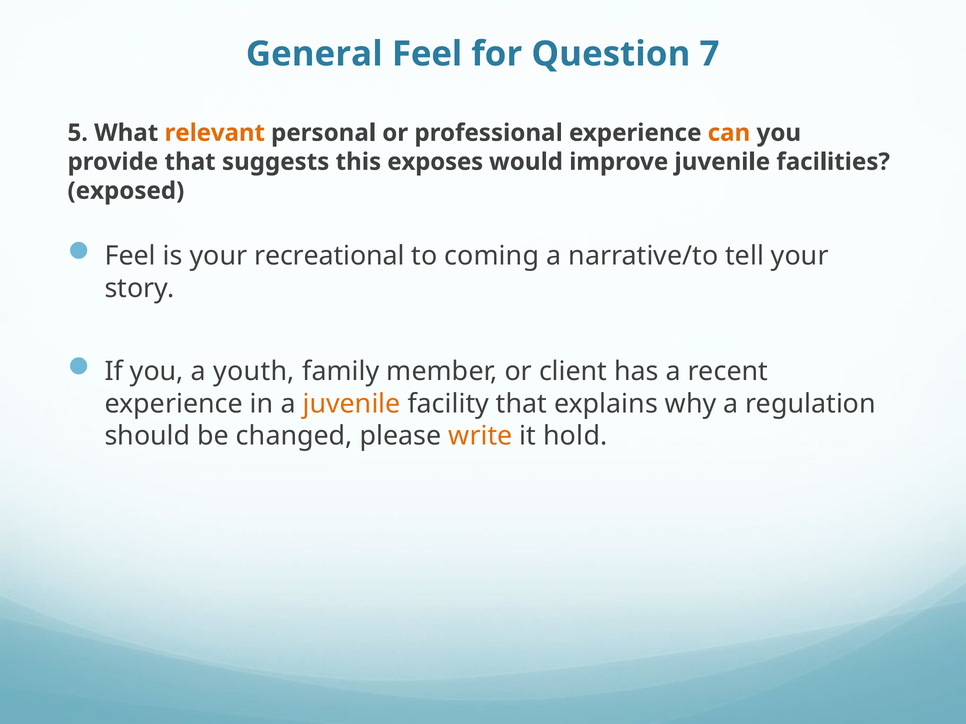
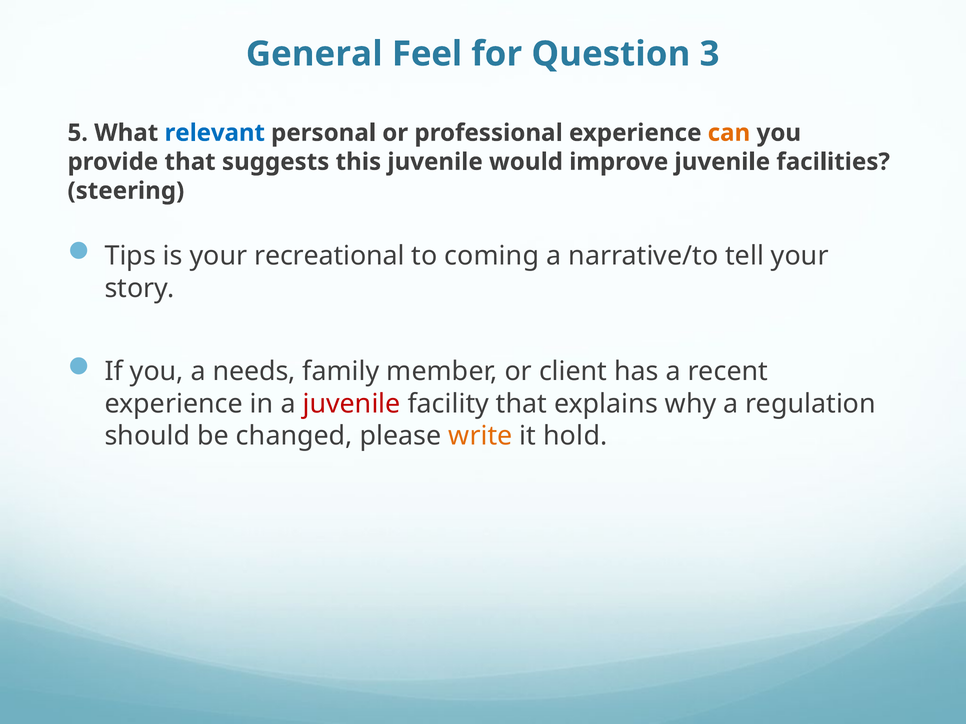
7: 7 -> 3
relevant colour: orange -> blue
this exposes: exposes -> juvenile
exposed: exposed -> steering
Feel at (130, 256): Feel -> Tips
youth: youth -> needs
juvenile at (352, 404) colour: orange -> red
